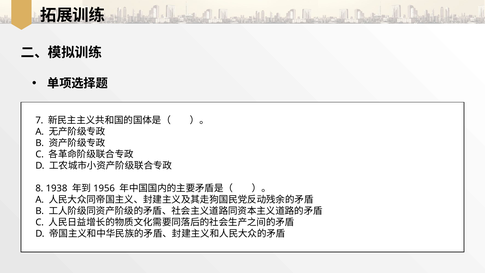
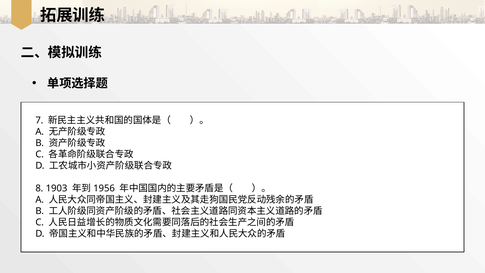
1938: 1938 -> 1903
